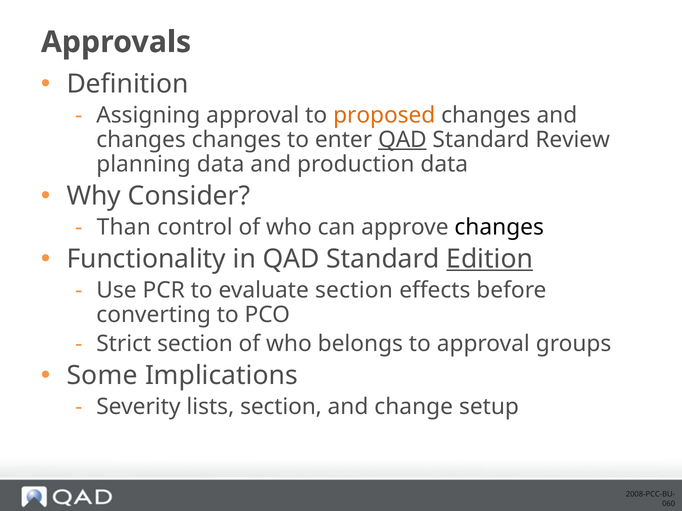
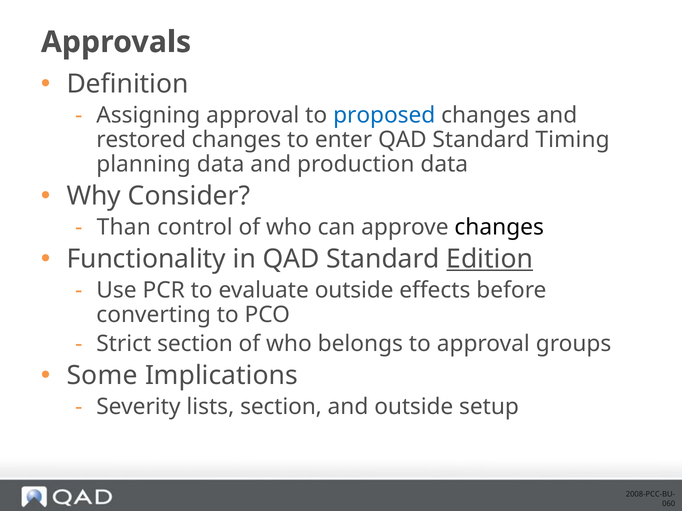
proposed colour: orange -> blue
changes at (141, 140): changes -> restored
QAD at (402, 140) underline: present -> none
Review: Review -> Timing
evaluate section: section -> outside
and change: change -> outside
